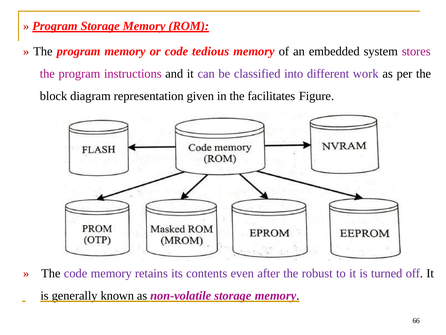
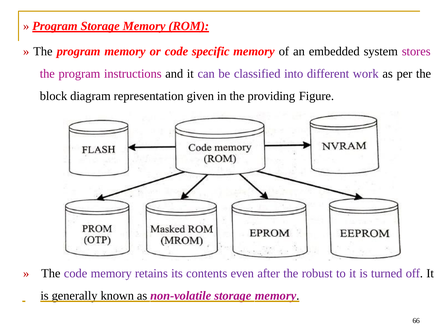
tedious: tedious -> specific
facilitates: facilitates -> providing
